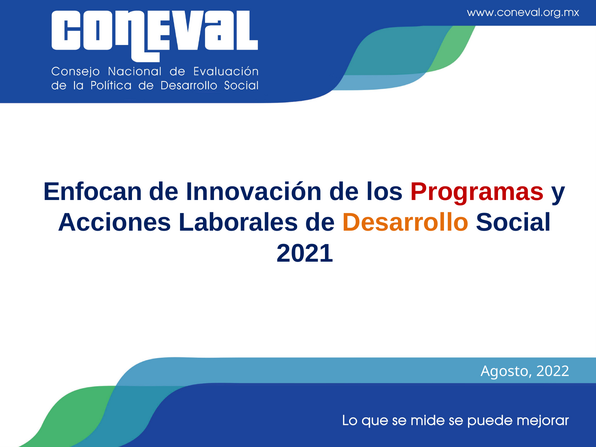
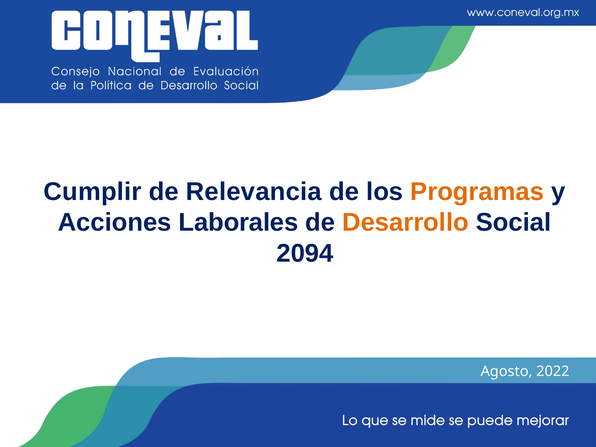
Enfocan: Enfocan -> Cumplir
Innovación: Innovación -> Relevancia
Programas colour: red -> orange
2021: 2021 -> 2094
